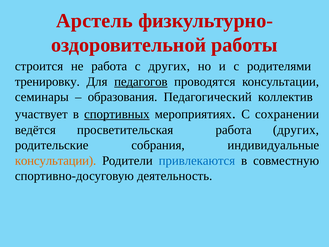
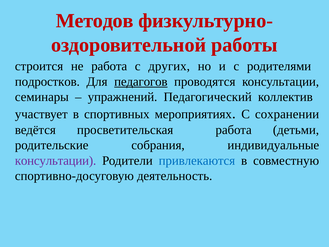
Арстель: Арстель -> Методов
тренировку: тренировку -> подростков
образования: образования -> упражнений
спортивных underline: present -> none
работа других: других -> детьми
консультации at (56, 160) colour: orange -> purple
